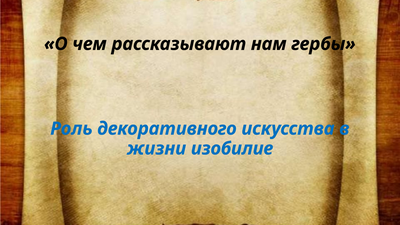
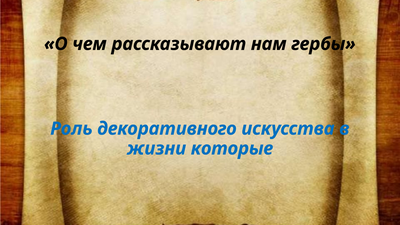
изобилие: изобилие -> которые
